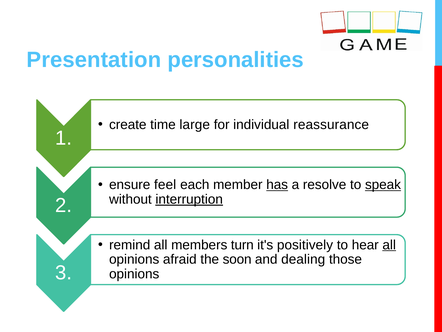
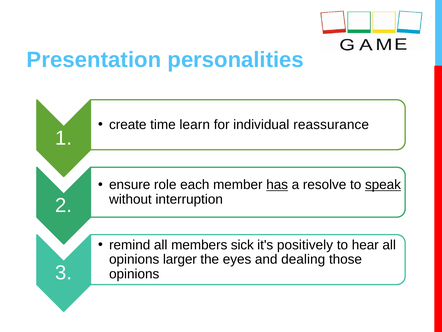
large: large -> learn
feel: feel -> role
interruption underline: present -> none
turn: turn -> sick
all at (389, 245) underline: present -> none
afraid: afraid -> larger
soon: soon -> eyes
